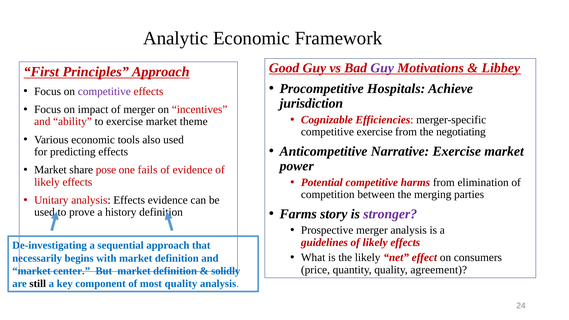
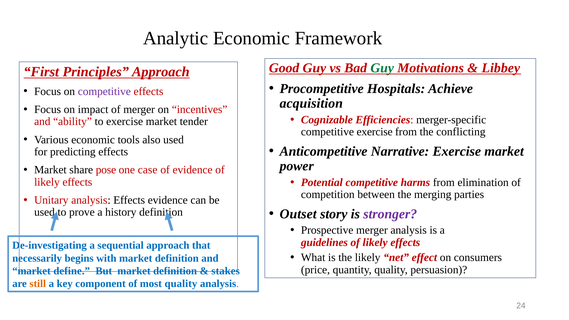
Guy at (382, 68) colour: purple -> green
jurisdiction: jurisdiction -> acquisition
theme: theme -> tender
negotiating: negotiating -> conflicting
fails: fails -> case
Farms: Farms -> Outset
agreement: agreement -> persuasion
center: center -> define
solidly: solidly -> stakes
still colour: black -> orange
